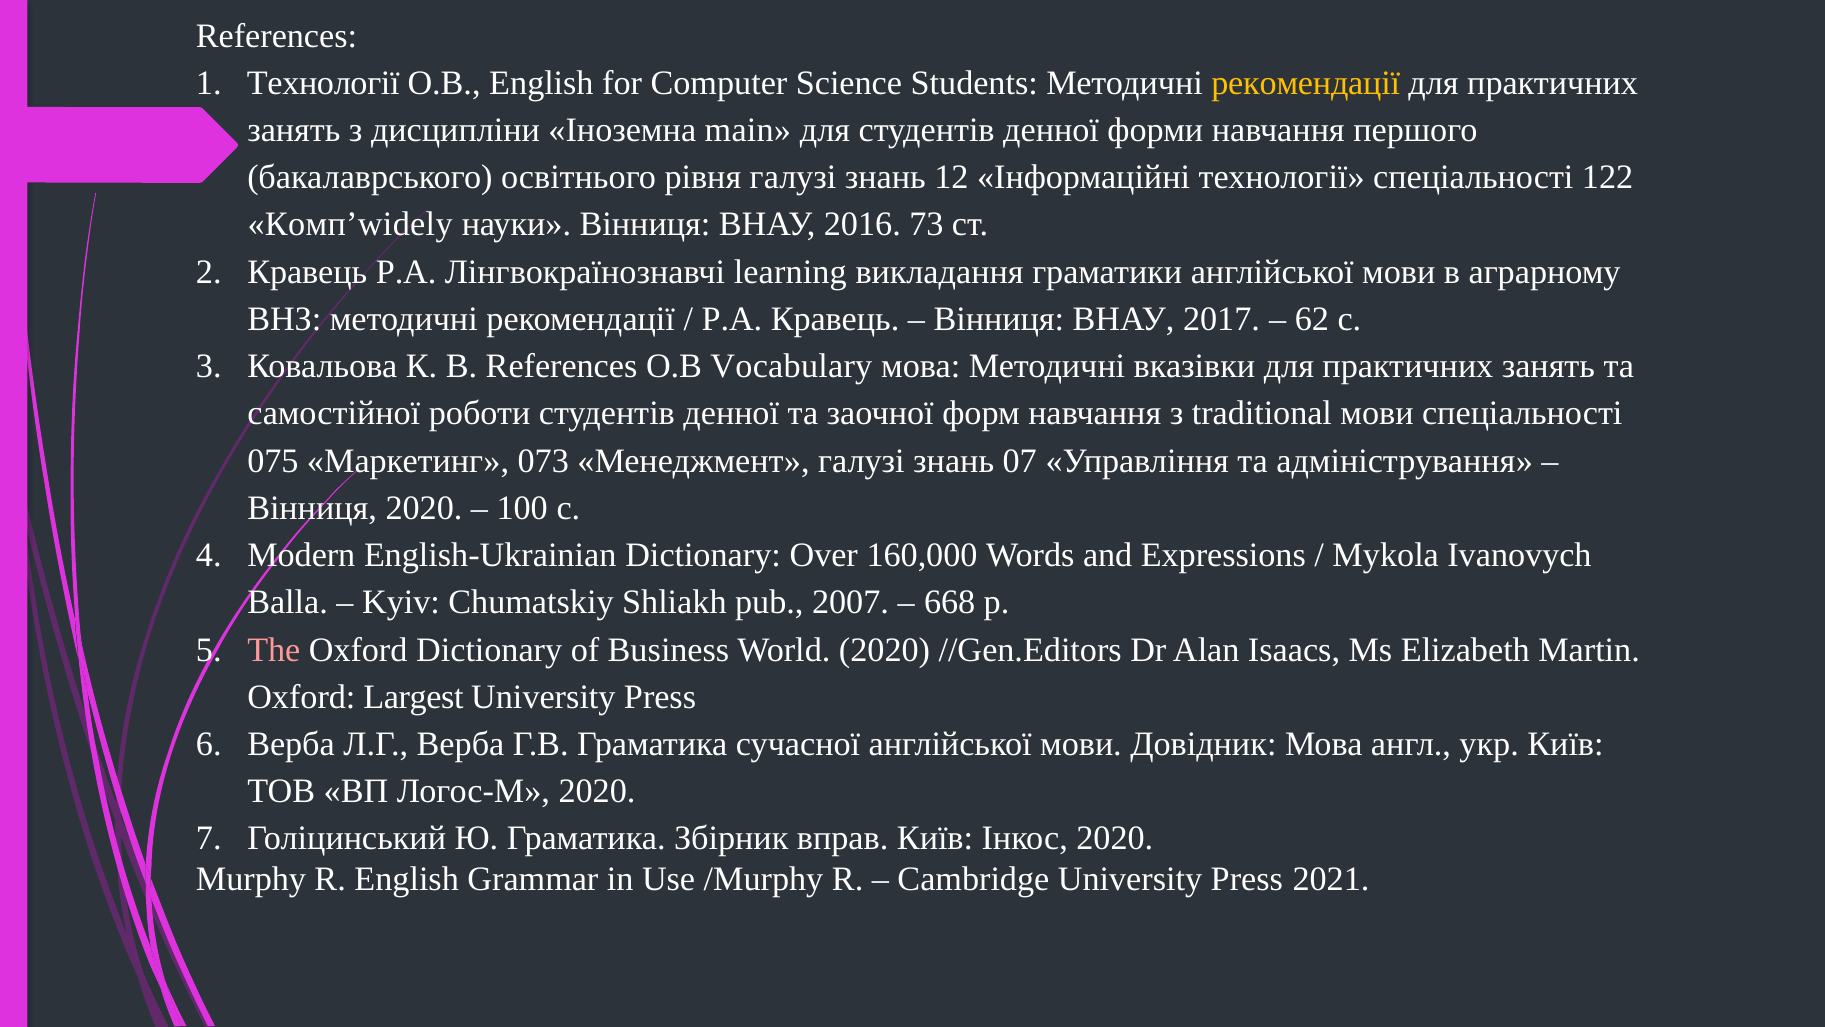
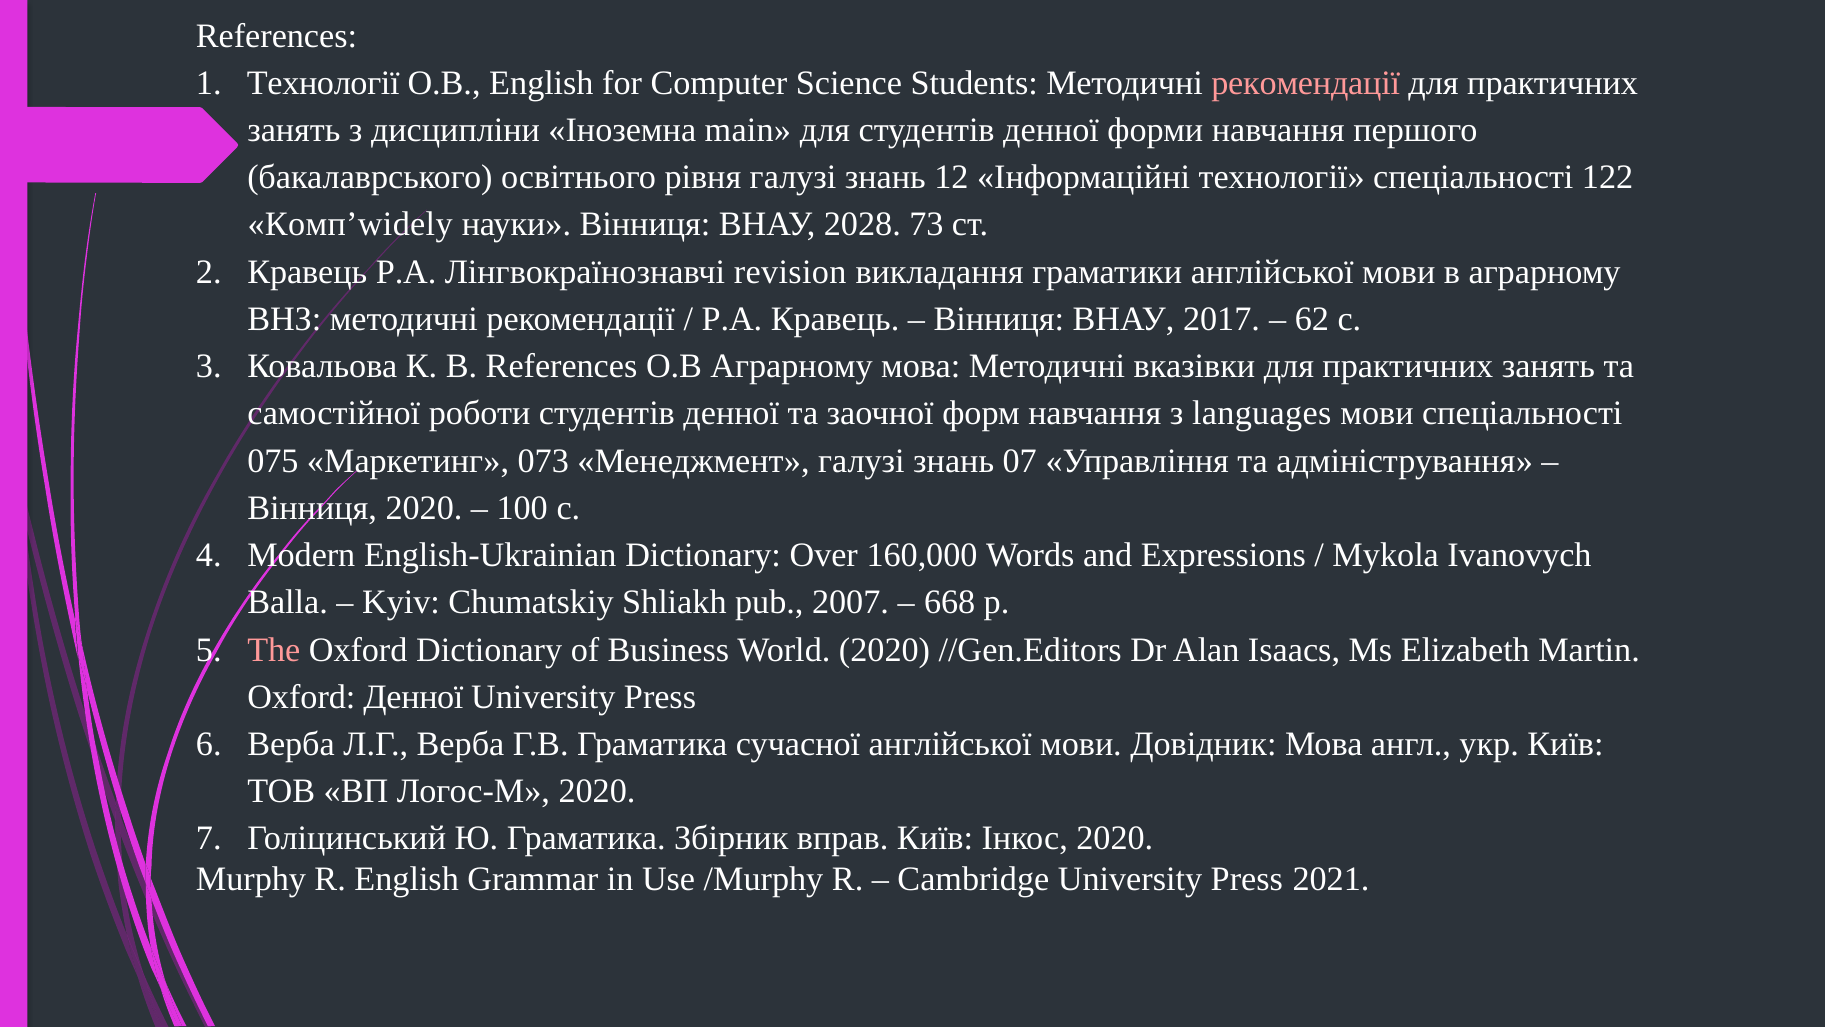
рекомендації at (1306, 83) colour: yellow -> pink
2016: 2016 -> 2028
learning: learning -> revision
О.В Vocabulary: Vocabulary -> Аграрному
traditional: traditional -> languages
Oxford Largest: Largest -> Денної
